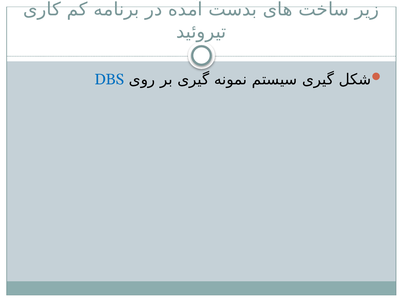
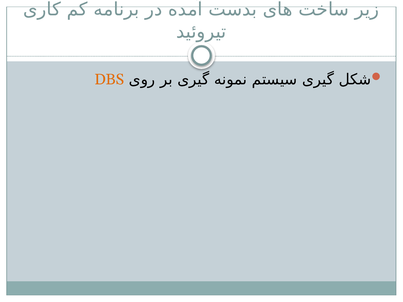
DBS colour: blue -> orange
